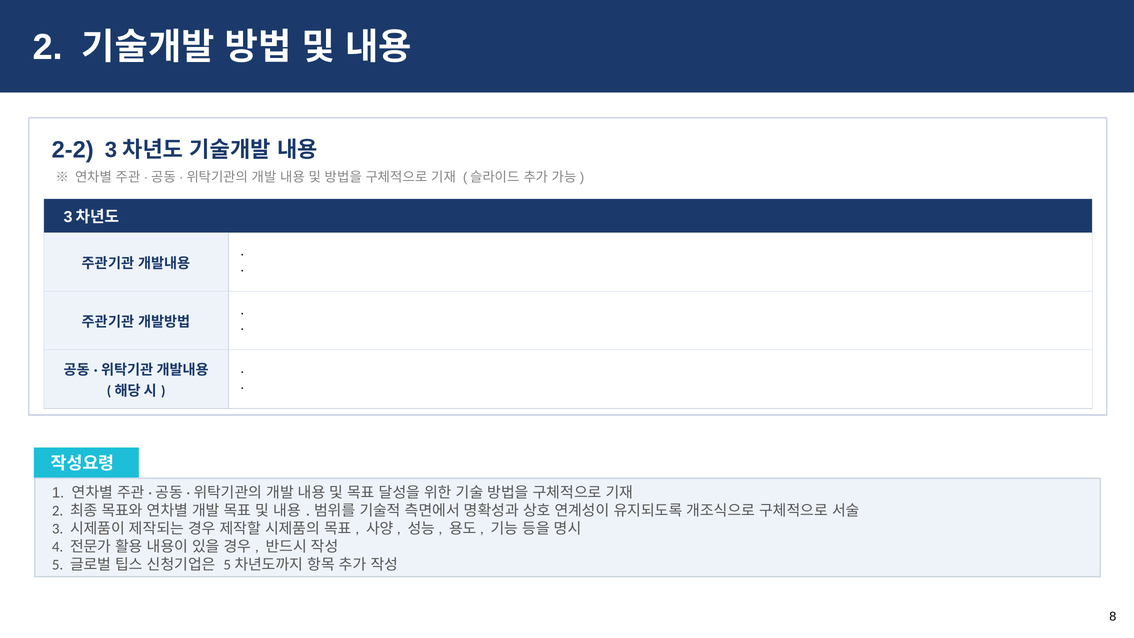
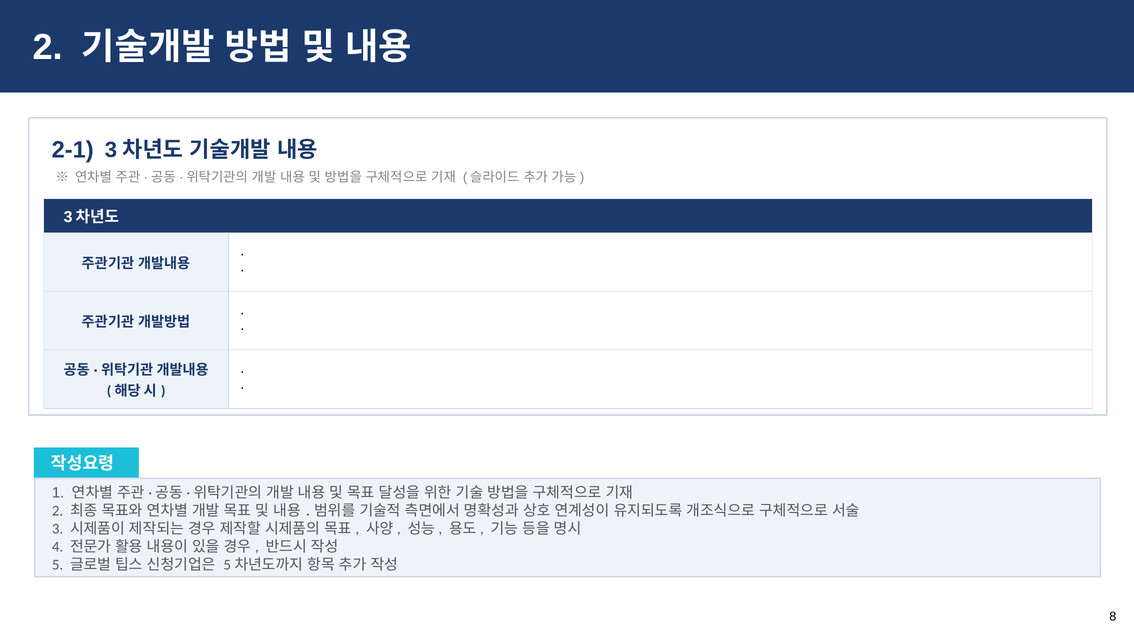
2-2: 2-2 -> 2-1
